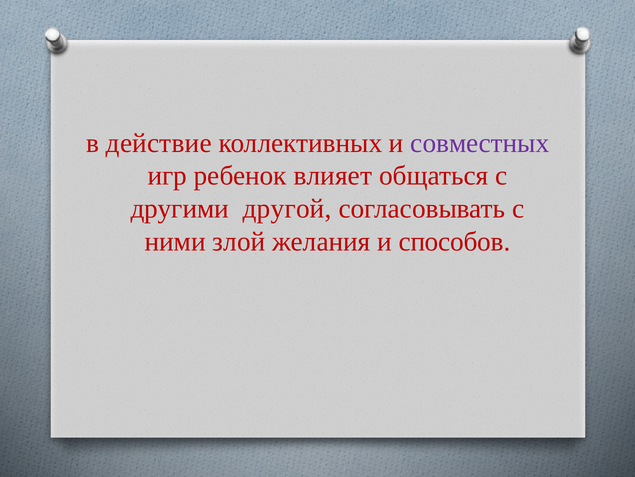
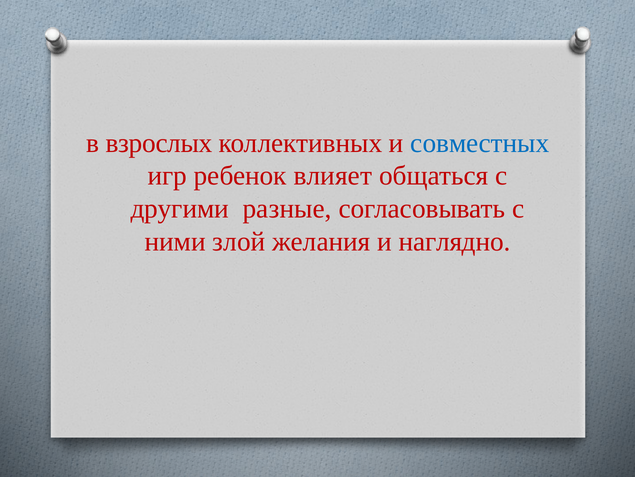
действие: действие -> взрослых
совместных colour: purple -> blue
другой: другой -> разные
способов: способов -> наглядно
